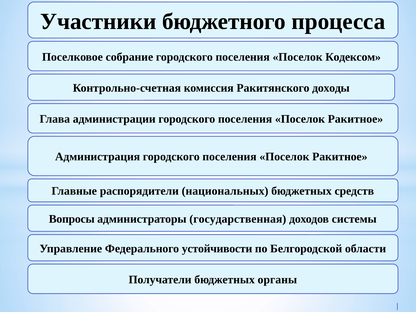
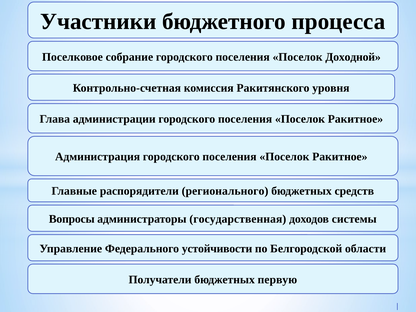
Кодексом: Кодексом -> Доходной
доходы: доходы -> уровня
национальных: национальных -> регионального
органы: органы -> первую
